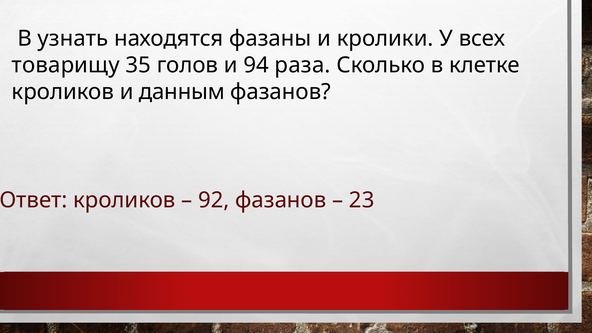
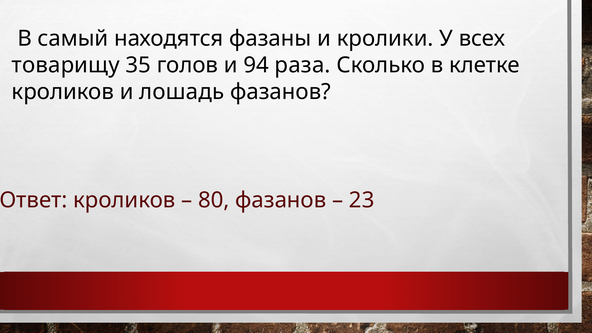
узнать: узнать -> самый
данным: данным -> лошадь
92: 92 -> 80
